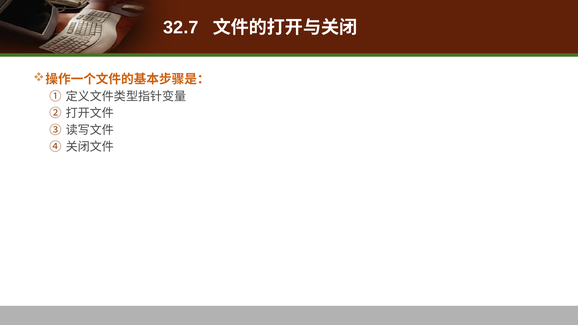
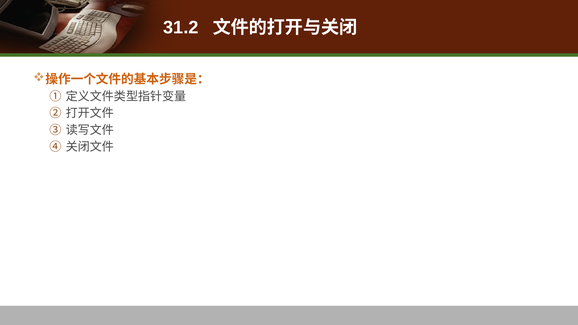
32.7: 32.7 -> 31.2
